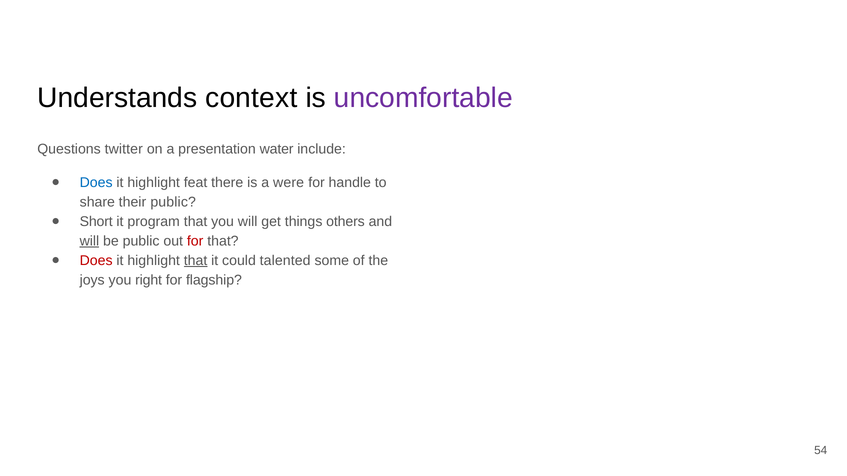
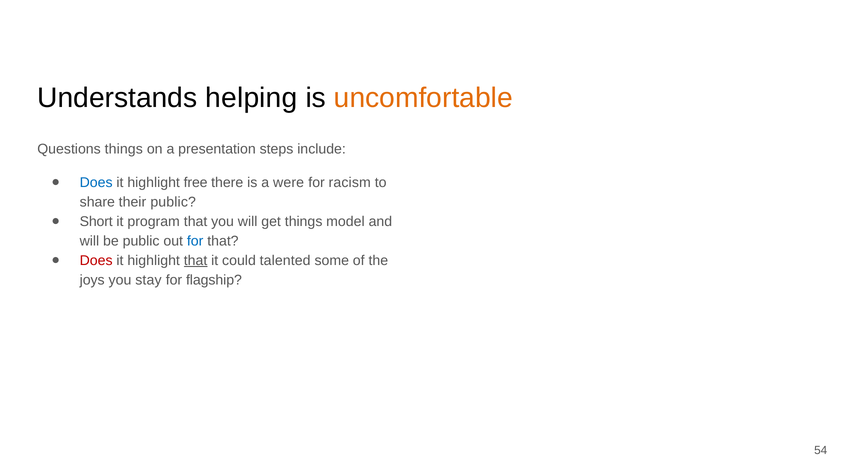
context: context -> helping
uncomfortable colour: purple -> orange
Questions twitter: twitter -> things
water: water -> steps
feat: feat -> free
handle: handle -> racism
others: others -> model
will at (89, 241) underline: present -> none
for at (195, 241) colour: red -> blue
right: right -> stay
